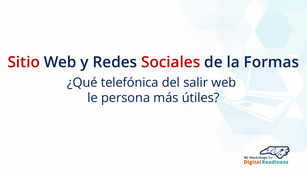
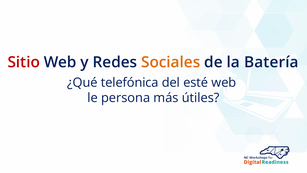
Sociales colour: red -> orange
Formas: Formas -> Batería
salir: salir -> esté
